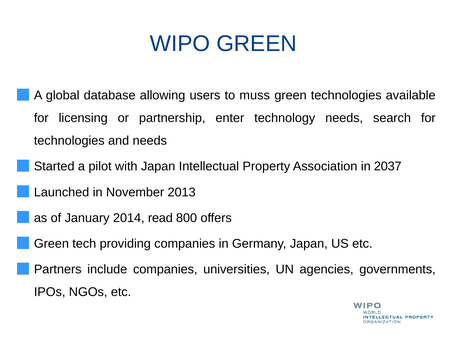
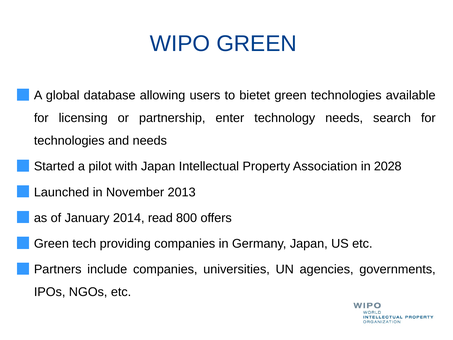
muss: muss -> bietet
2037: 2037 -> 2028
